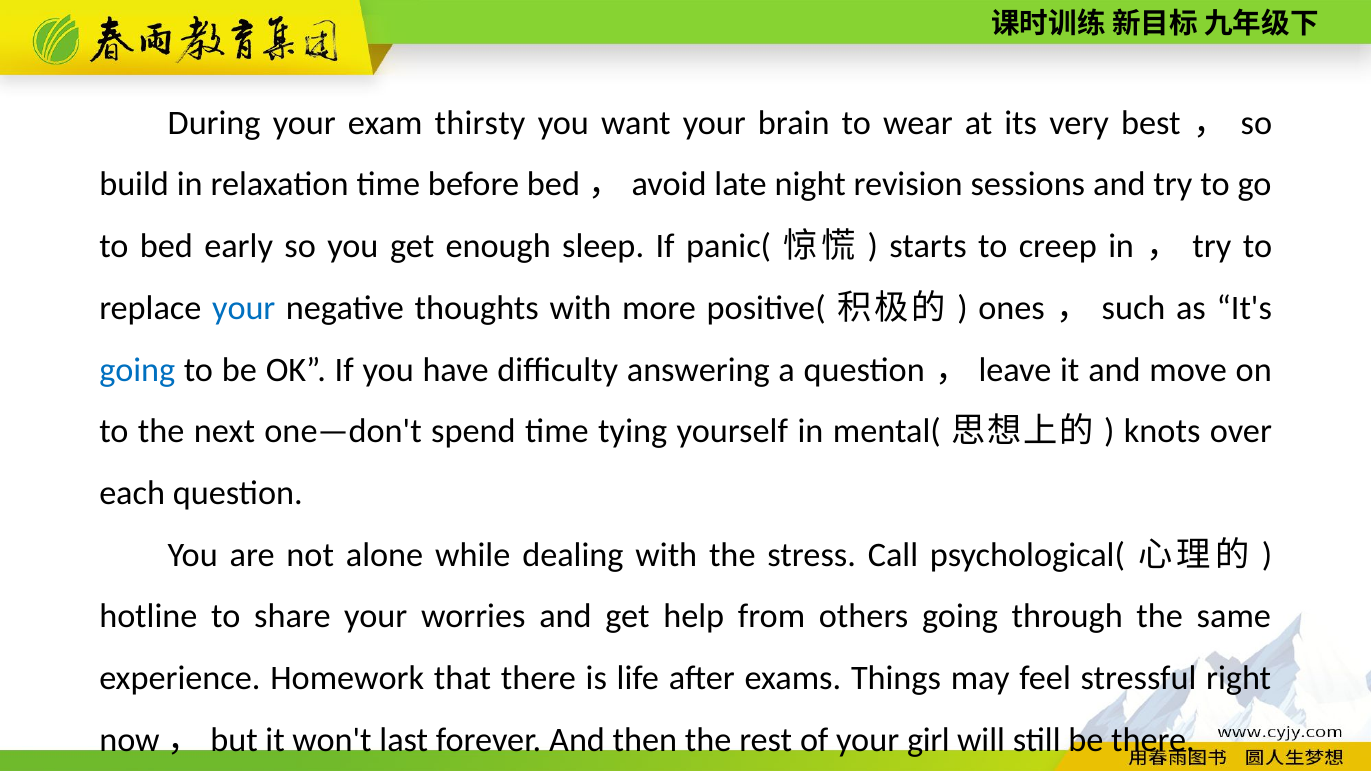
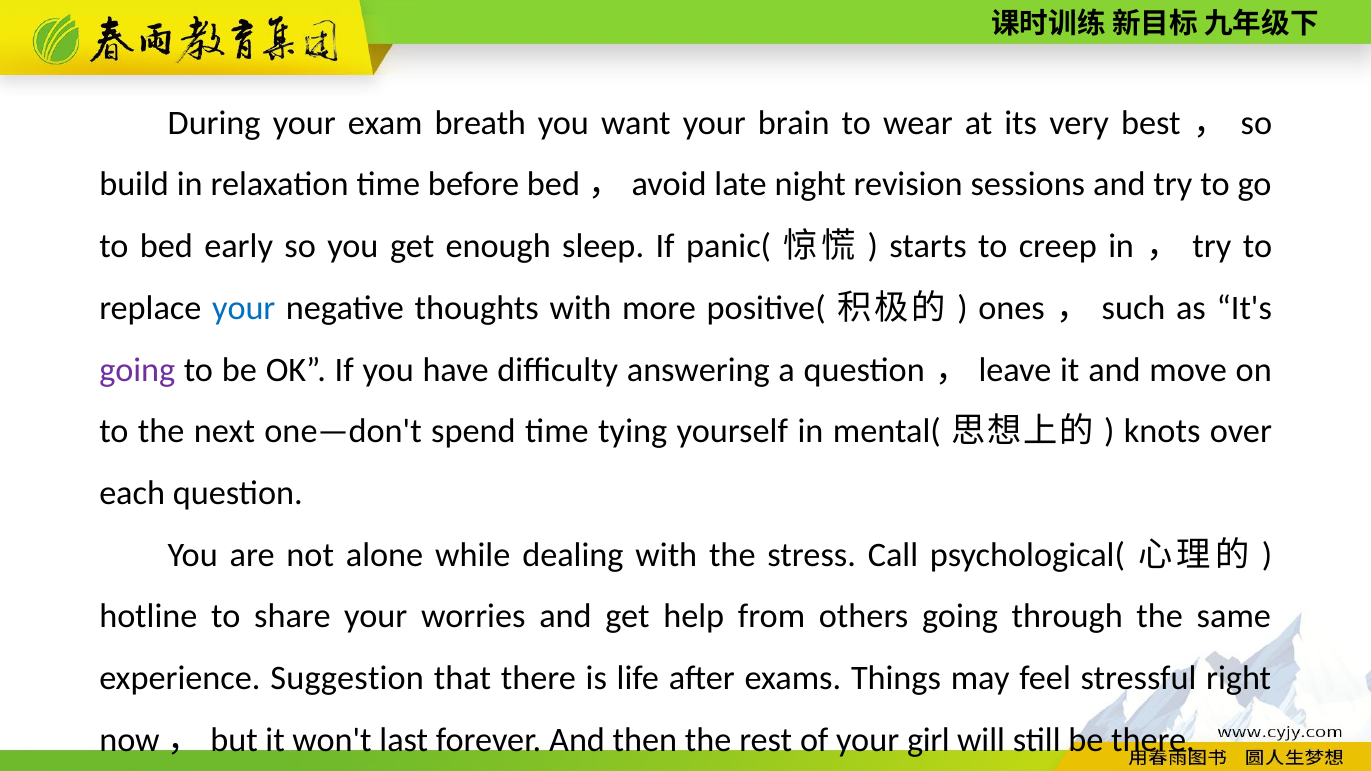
thirsty: thirsty -> breath
going at (137, 370) colour: blue -> purple
Homework: Homework -> Suggestion
